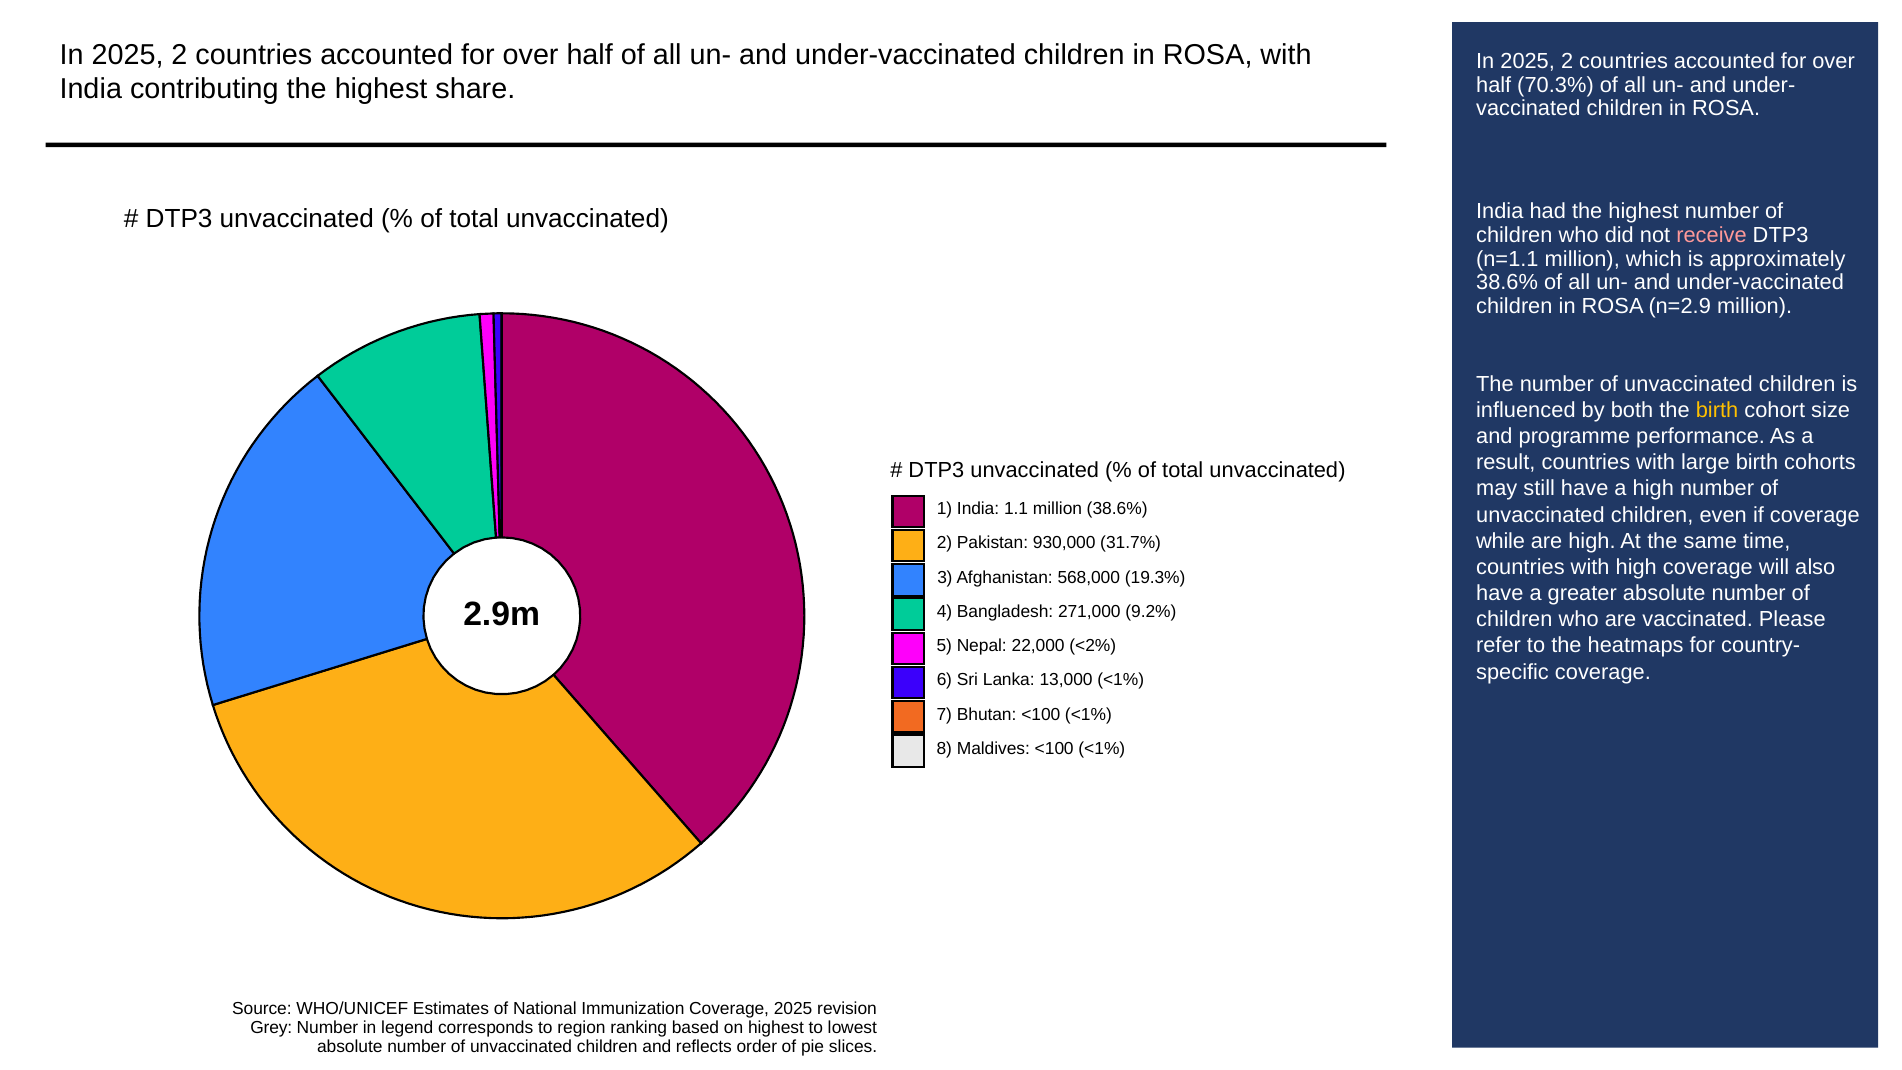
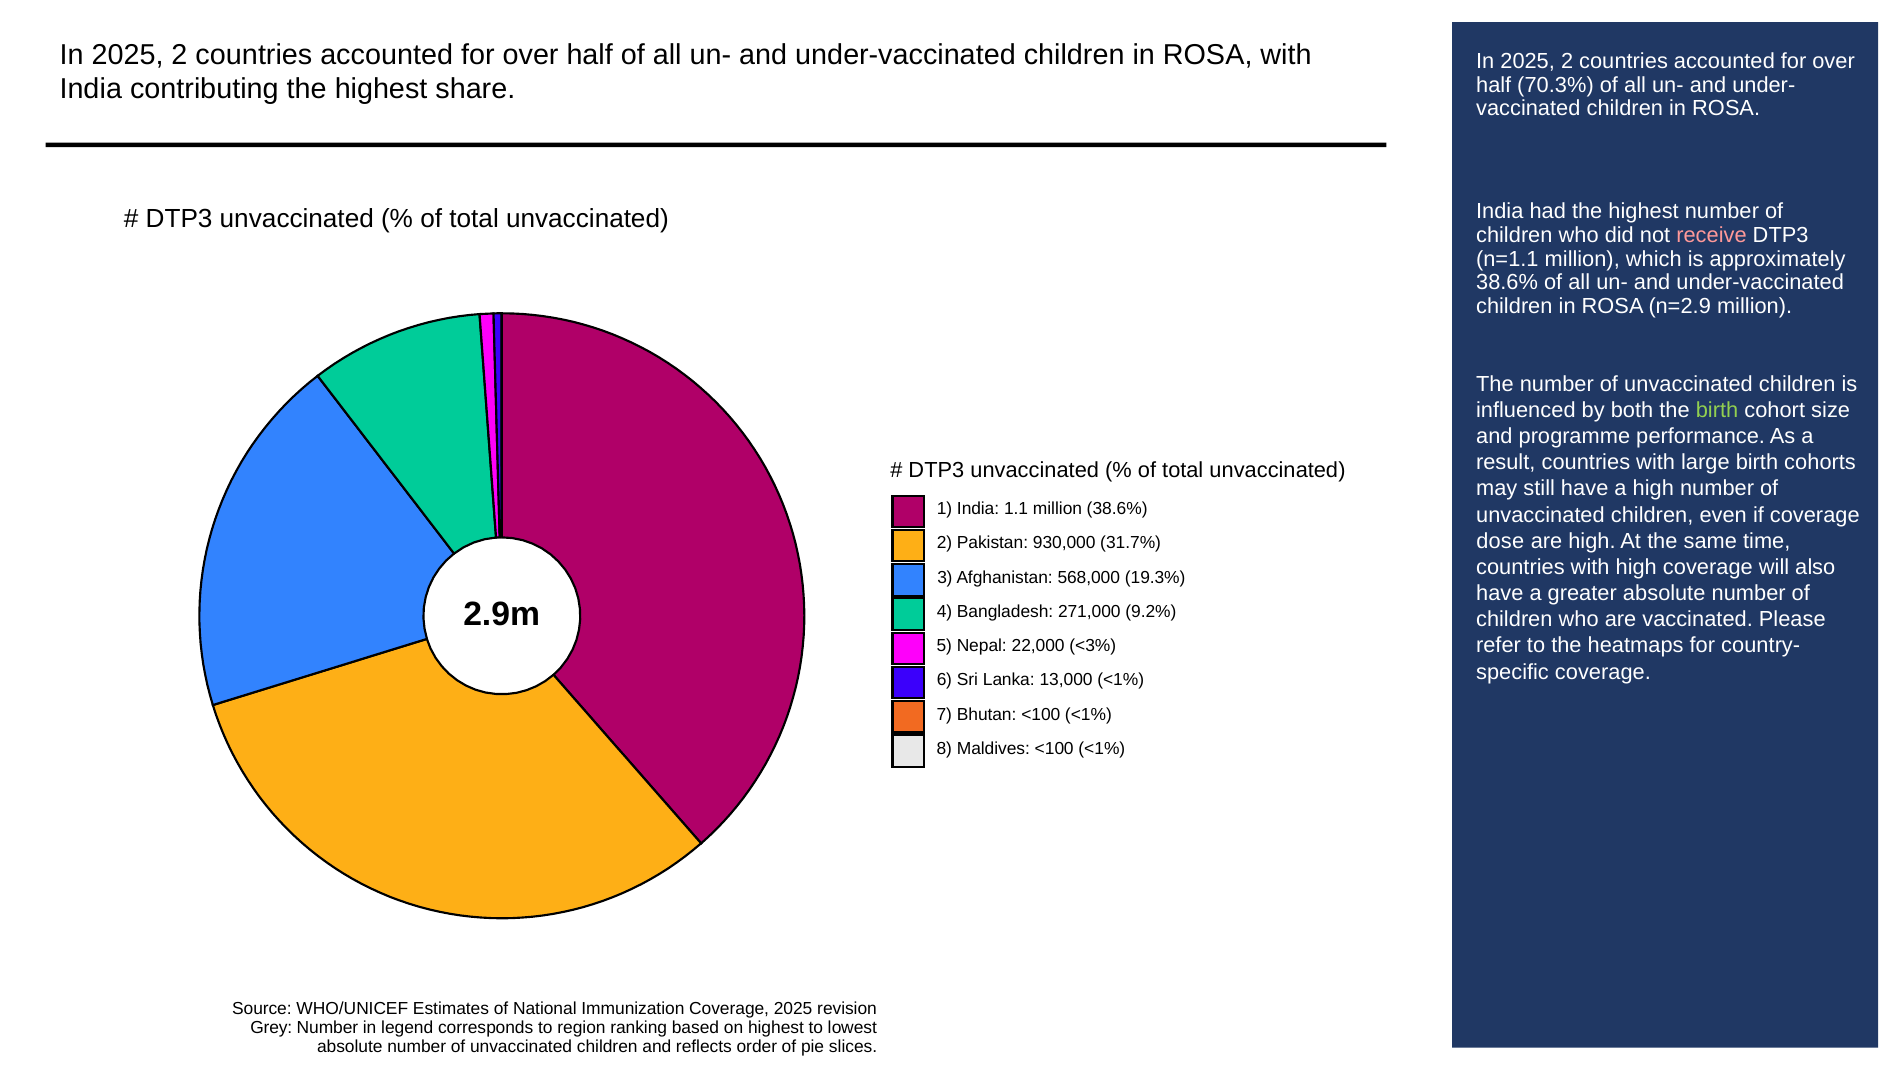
birth at (1717, 410) colour: yellow -> light green
while: while -> dose
<2%: <2% -> <3%
